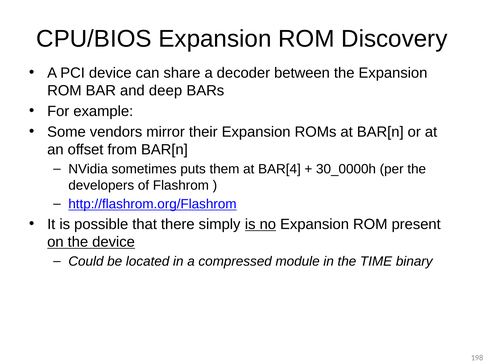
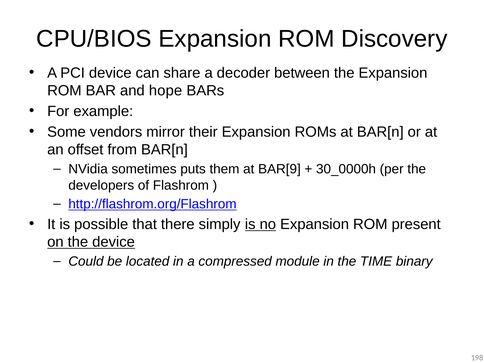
deep: deep -> hope
BAR[4: BAR[4 -> BAR[9
